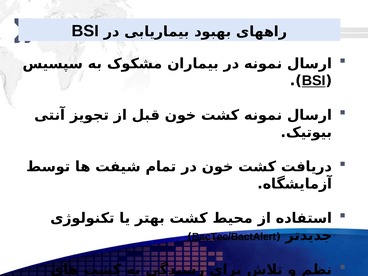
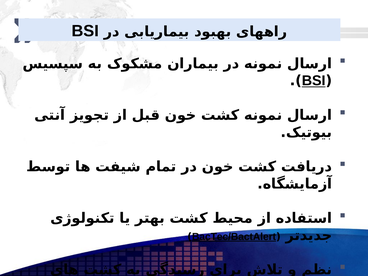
BacTec/BactAlert underline: none -> present
